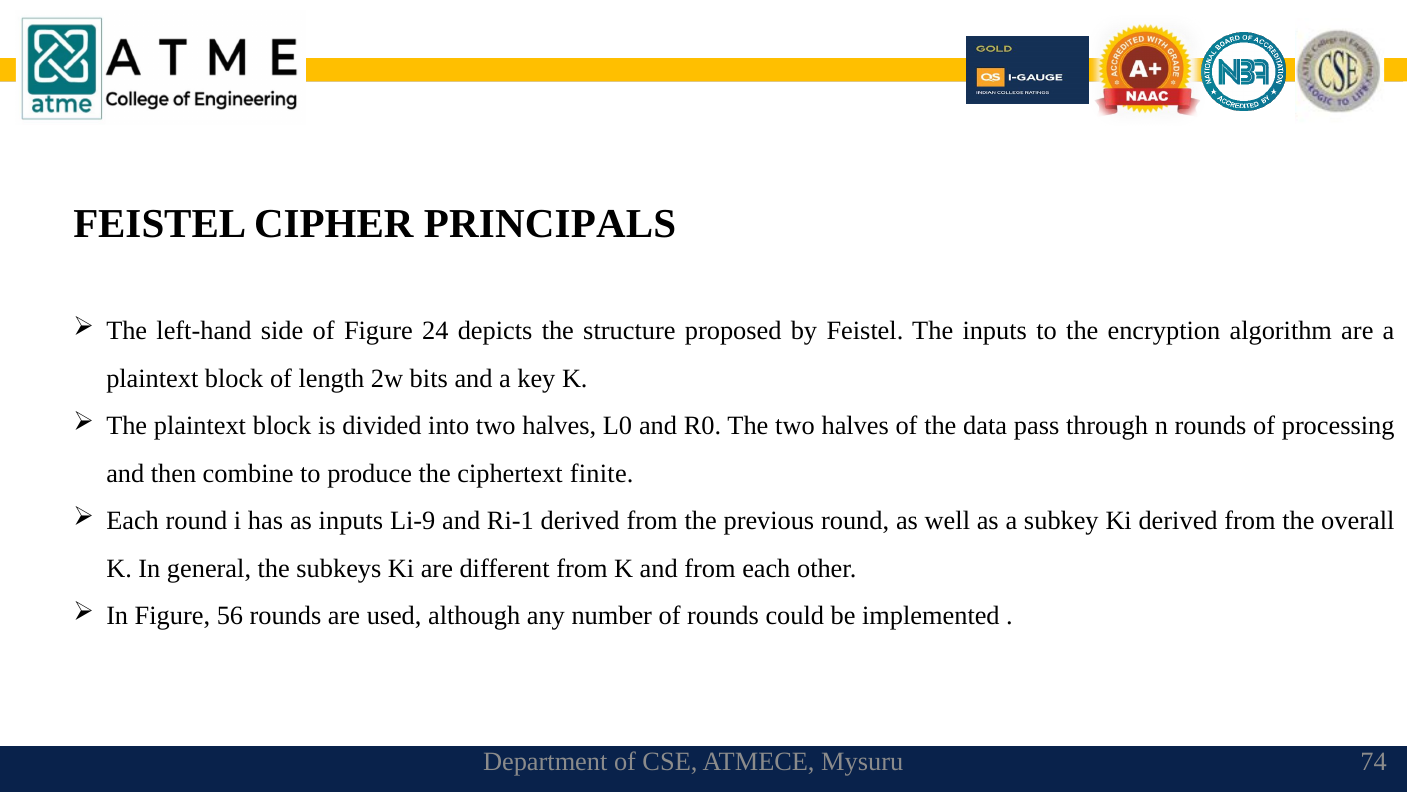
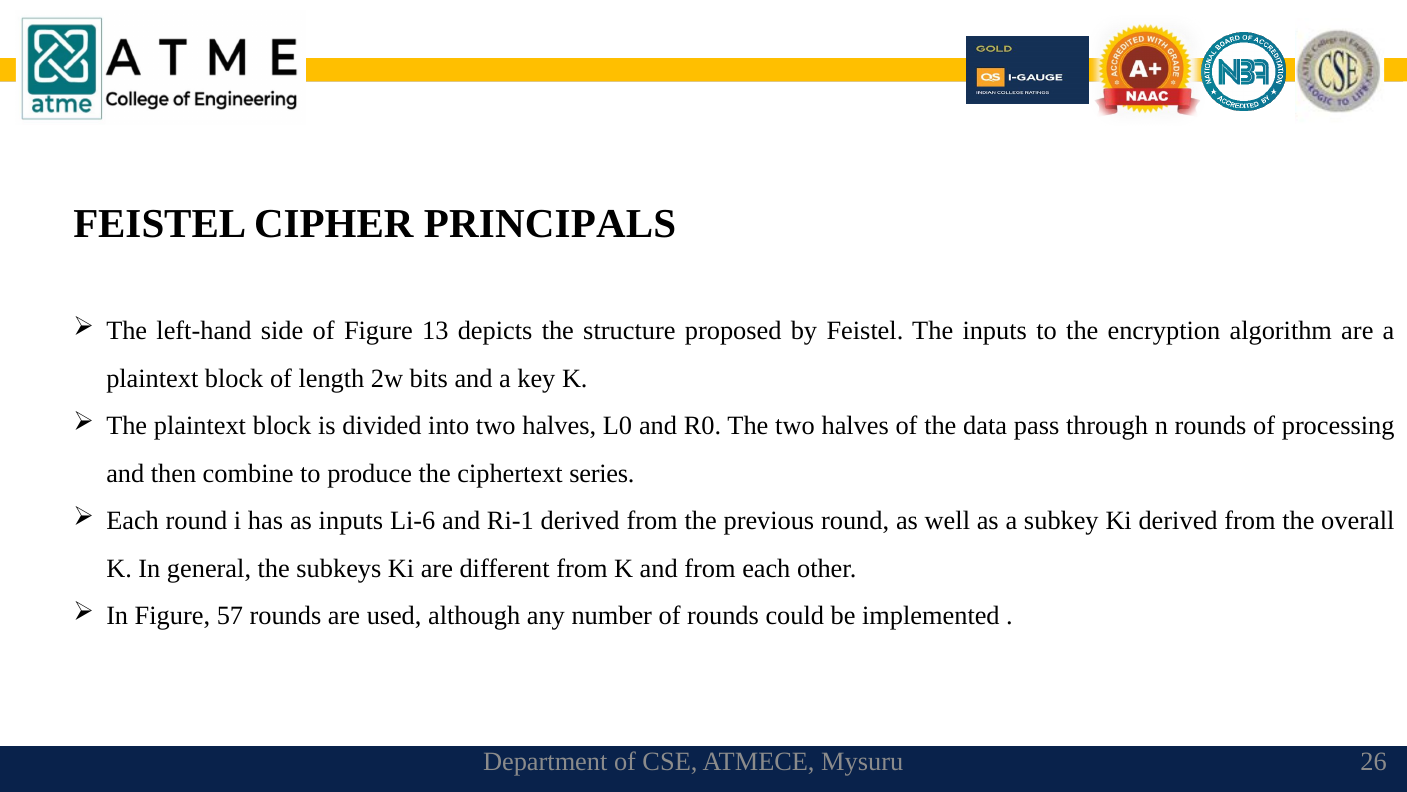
24: 24 -> 13
finite: finite -> series
Li-9: Li-9 -> Li-6
56: 56 -> 57
74: 74 -> 26
